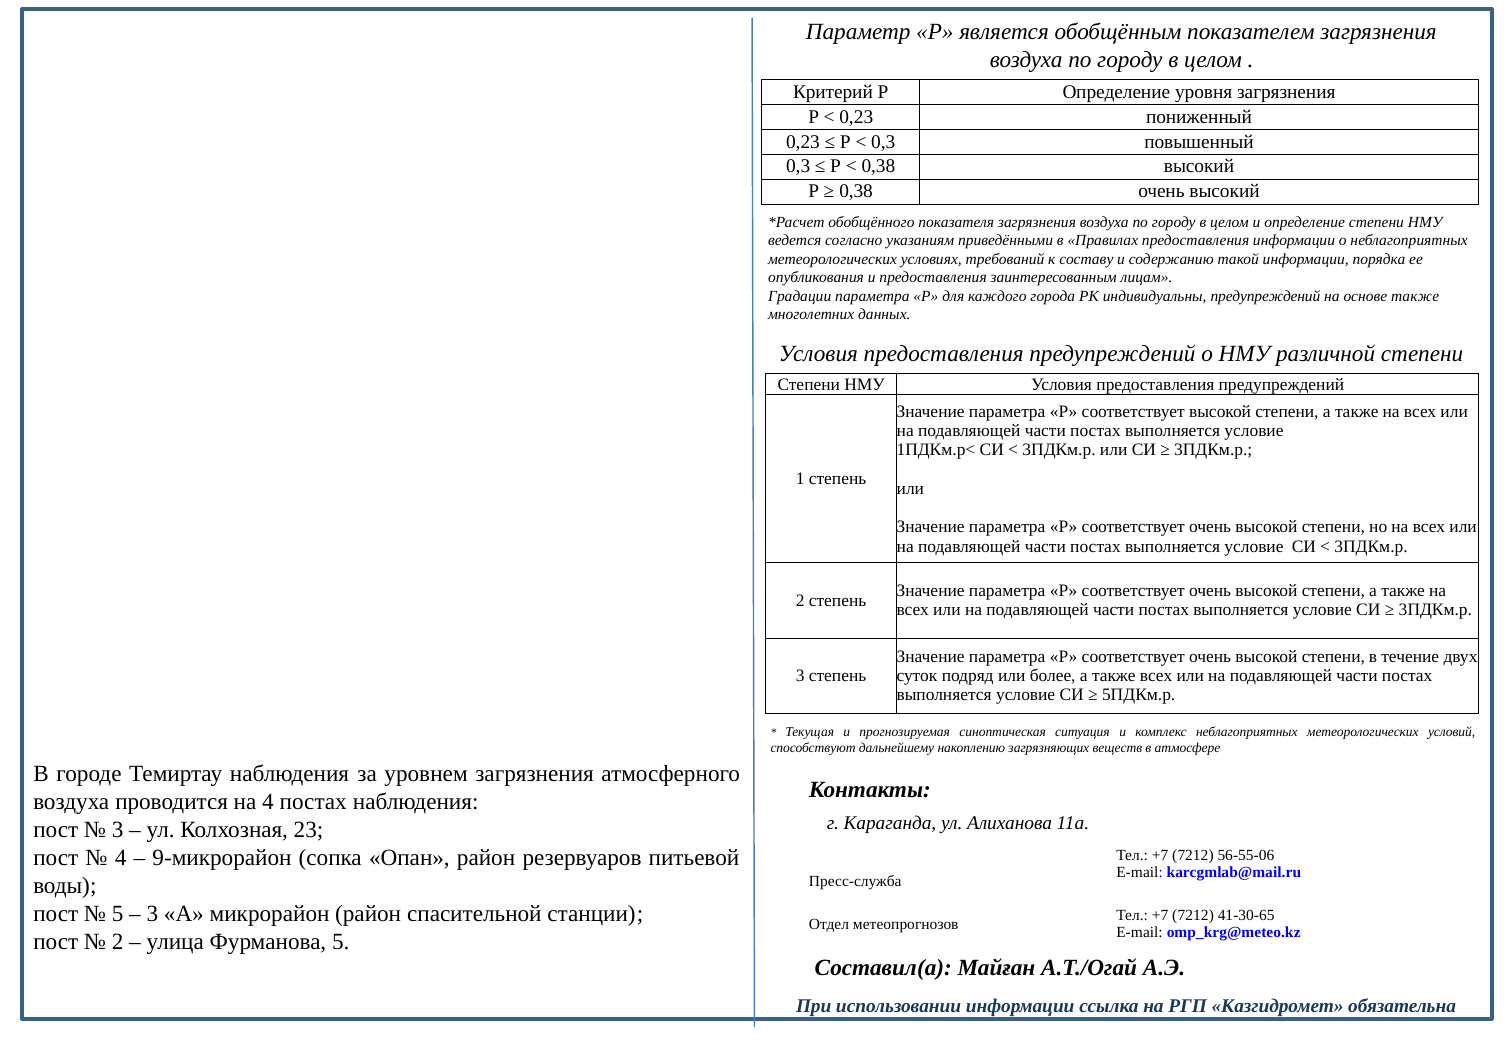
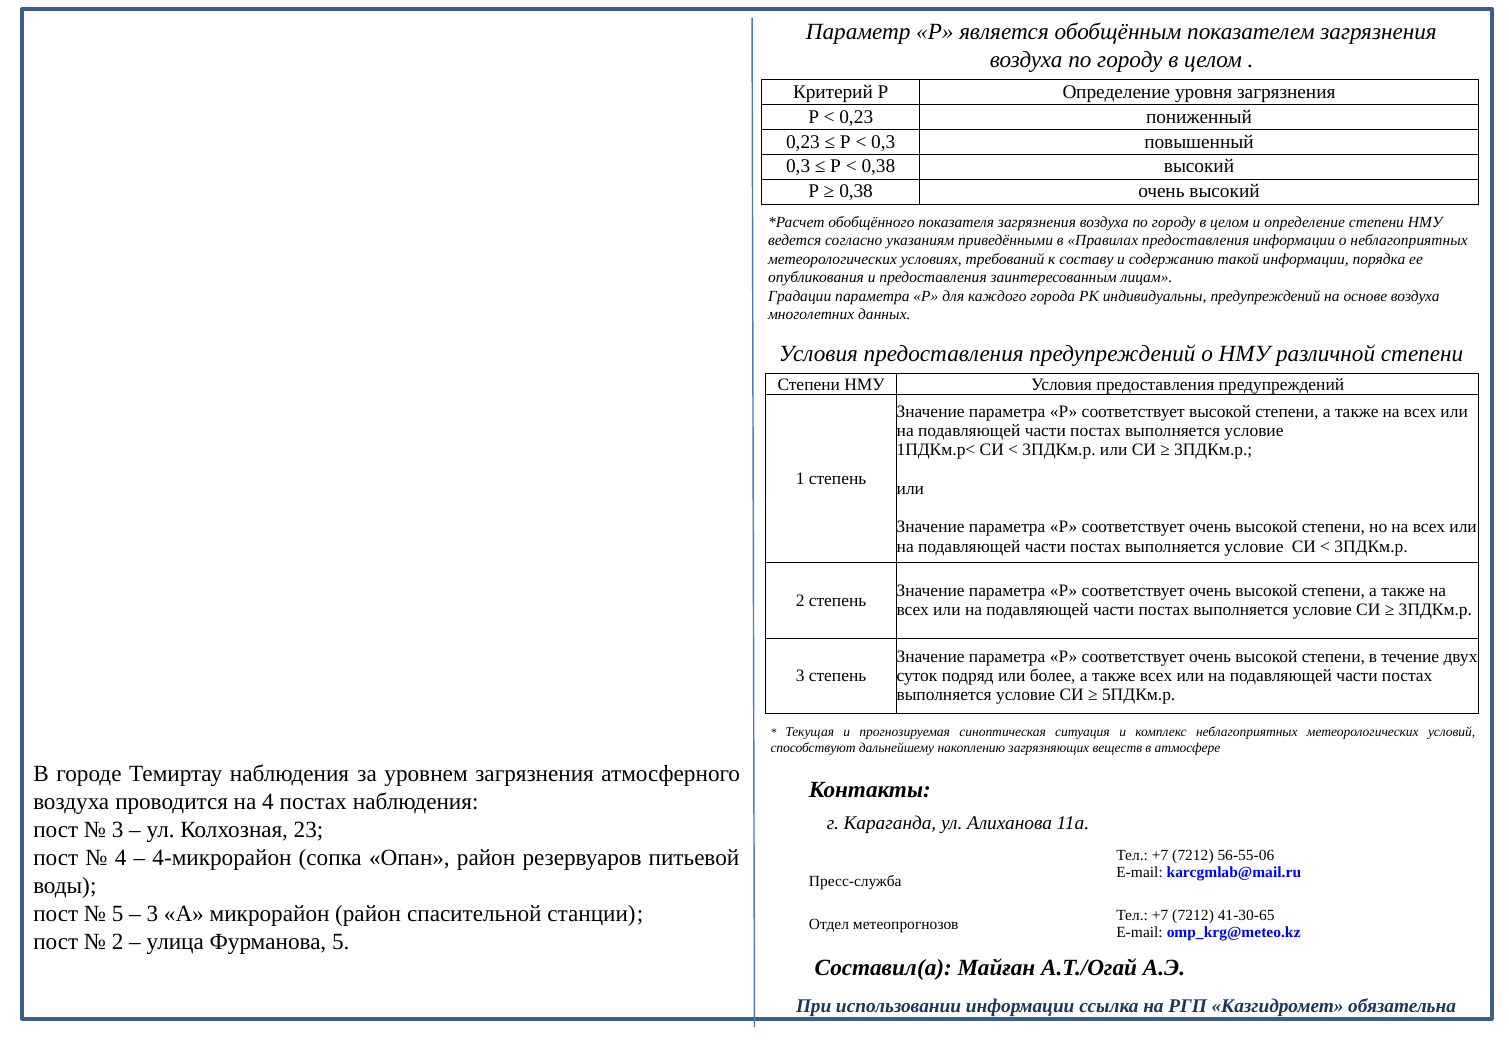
основе также: также -> воздуха
9-микрорайон: 9-микрорайон -> 4-микрорайон
